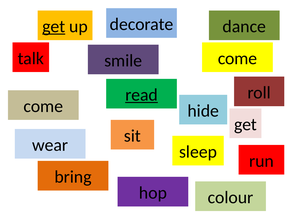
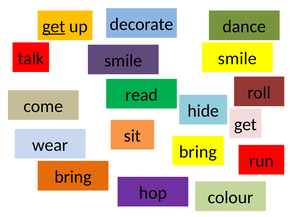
come at (238, 59): come -> smile
read underline: present -> none
sleep at (198, 152): sleep -> bring
